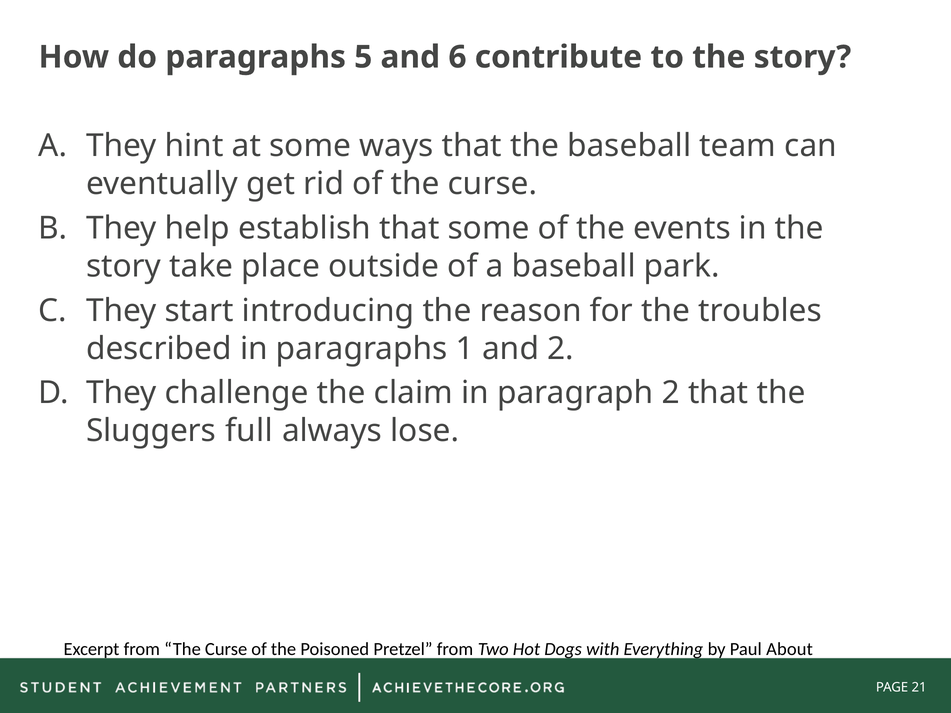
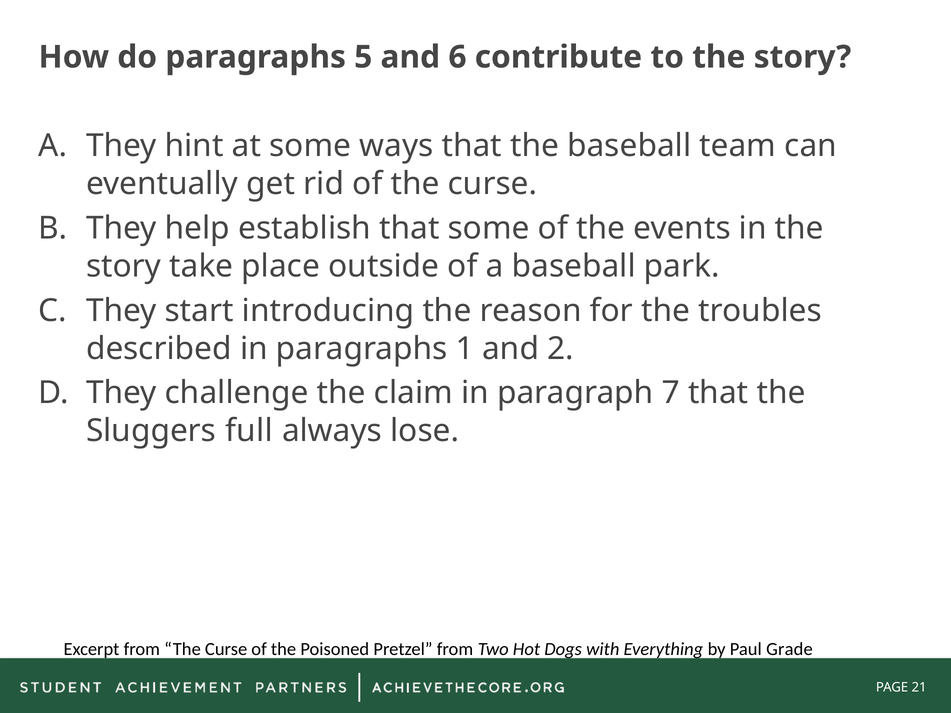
paragraph 2: 2 -> 7
About: About -> Grade
